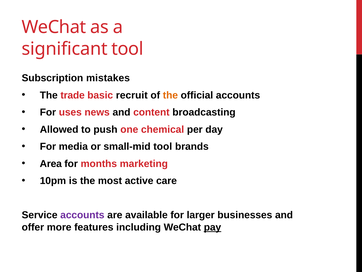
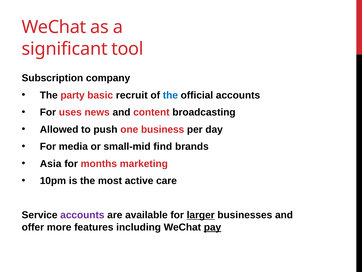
mistakes: mistakes -> company
trade: trade -> party
the at (170, 95) colour: orange -> blue
chemical: chemical -> business
small-mid tool: tool -> find
Area: Area -> Asia
larger underline: none -> present
